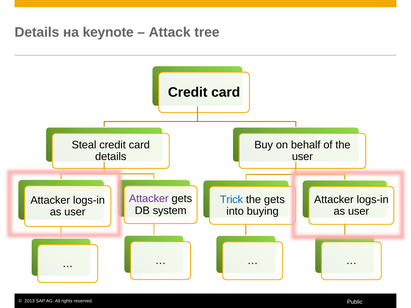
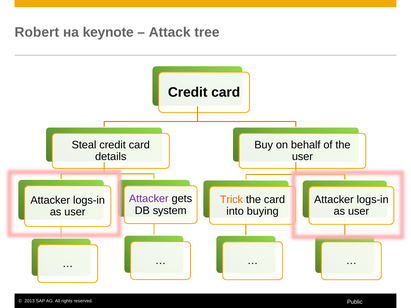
Details at (37, 32): Details -> Robert
Trick colour: blue -> orange
the gets: gets -> card
